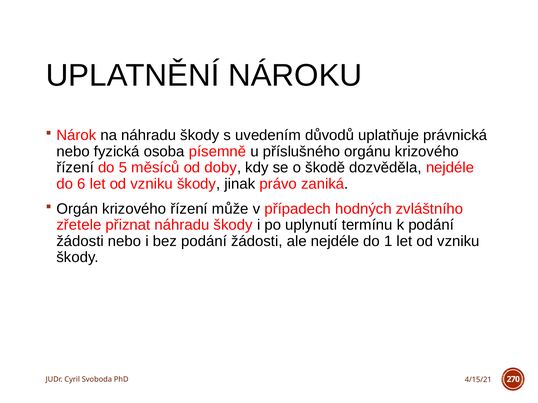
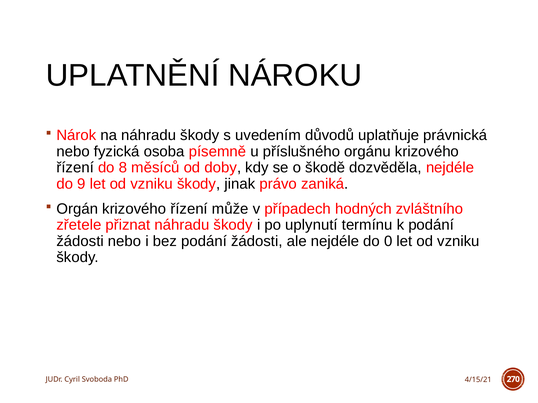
5: 5 -> 8
6: 6 -> 9
1: 1 -> 0
